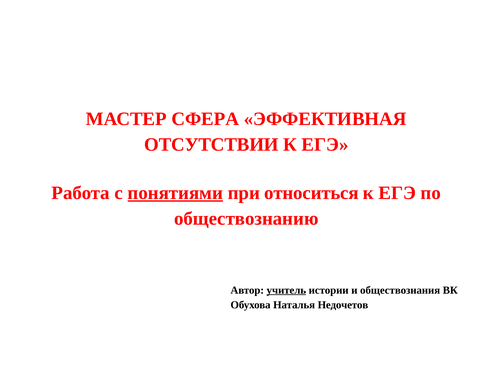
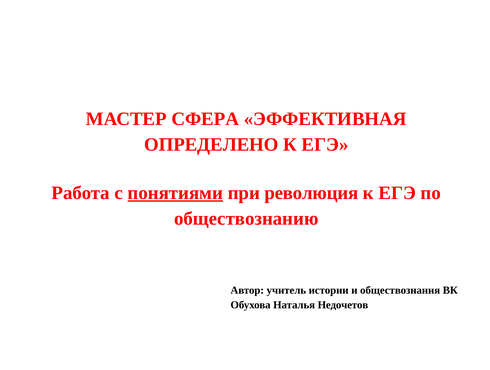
ОТСУТСТВИИ: ОТСУТСТВИИ -> ОПРЕДЕЛЕНО
относиться: относиться -> революция
учитель underline: present -> none
